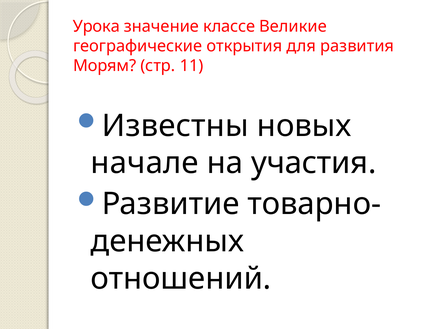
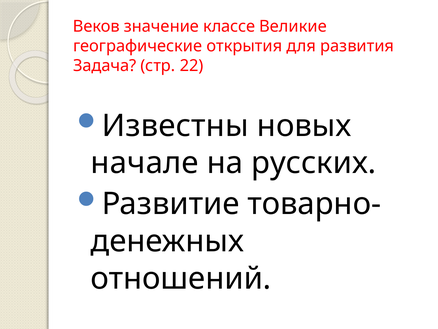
Урока: Урока -> Веков
Морям: Морям -> Задача
11: 11 -> 22
участия: участия -> русских
